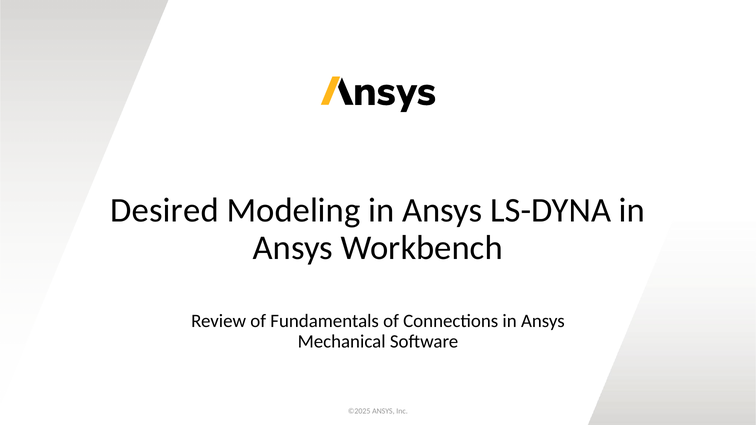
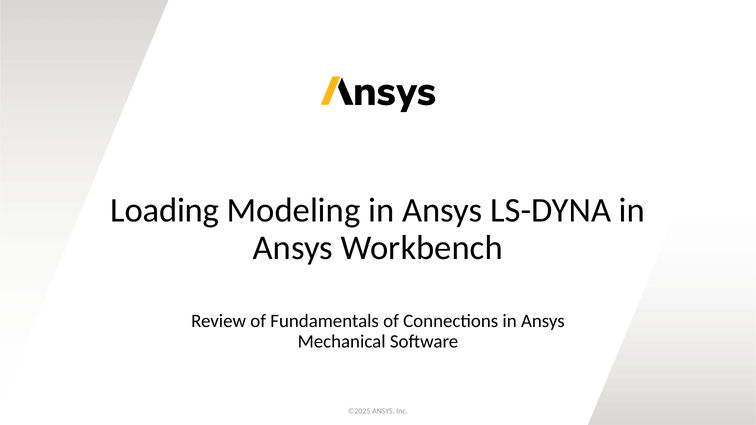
Desired: Desired -> Loading
